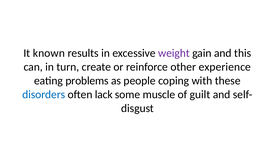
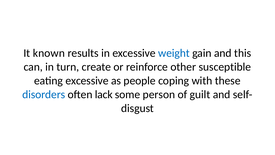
weight colour: purple -> blue
experience: experience -> susceptible
eating problems: problems -> excessive
muscle: muscle -> person
